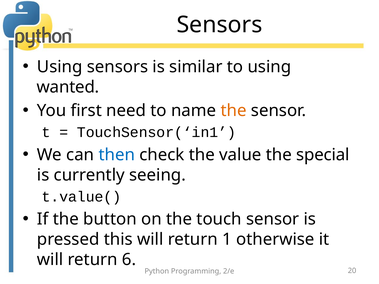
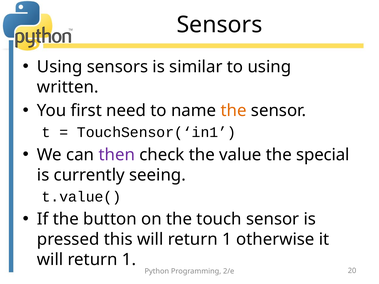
wanted: wanted -> written
then colour: blue -> purple
6 at (129, 260): 6 -> 1
